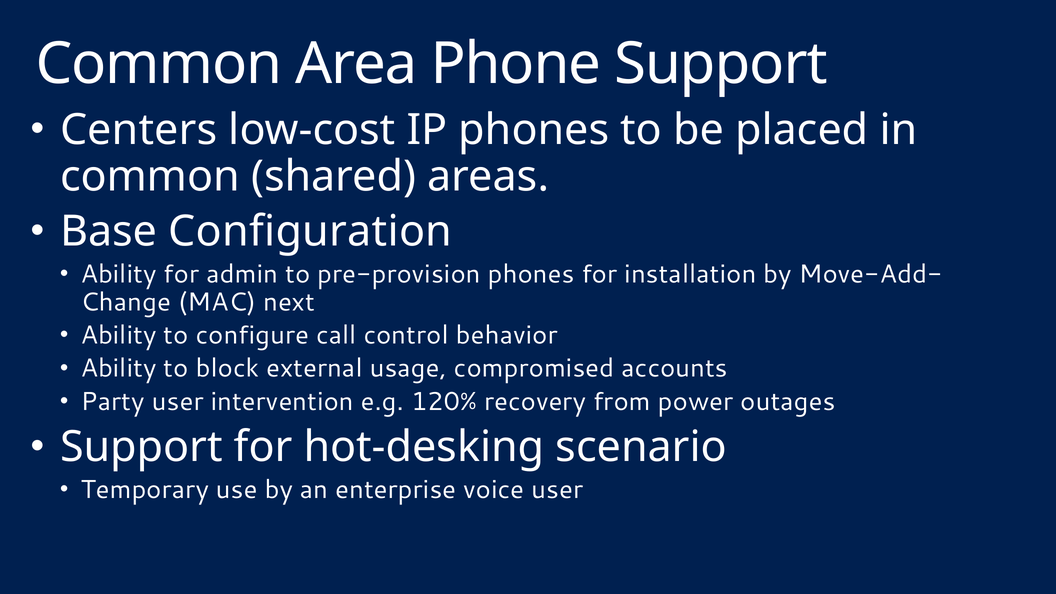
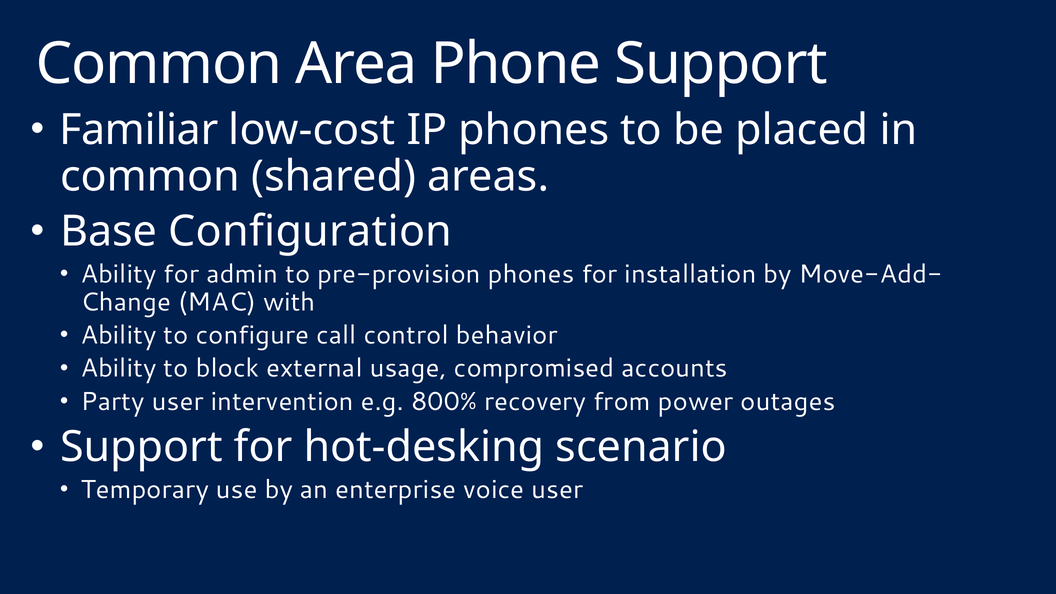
Centers: Centers -> Familiar
next: next -> with
120%: 120% -> 800%
